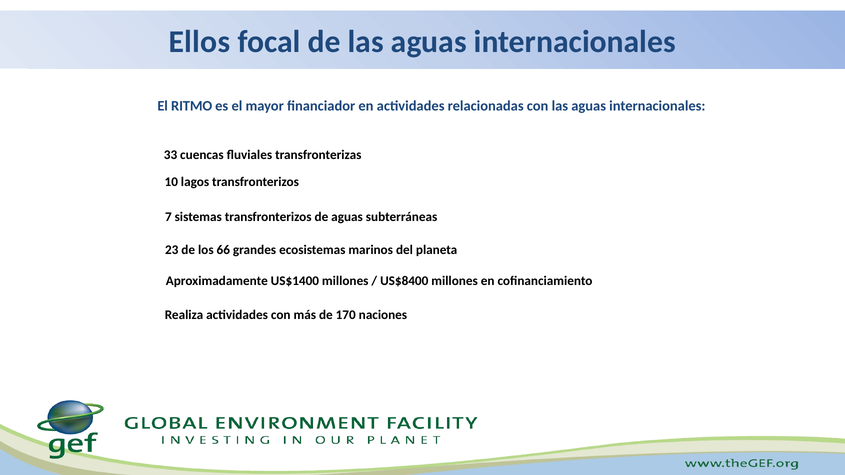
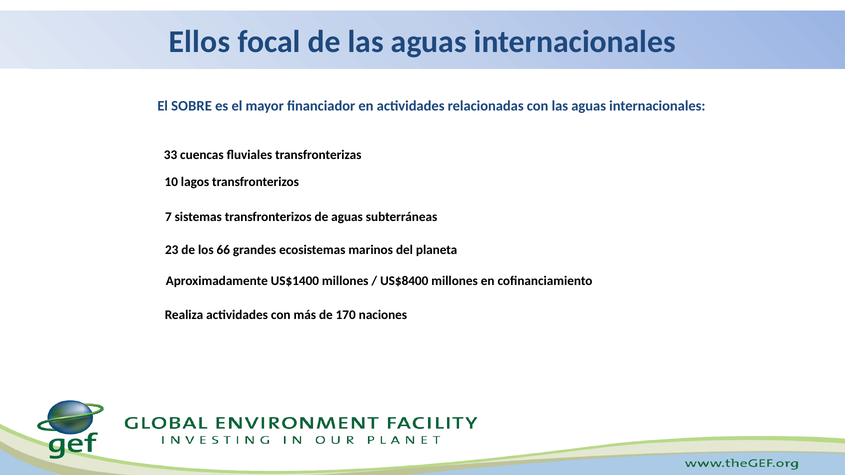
RITMO: RITMO -> SOBRE
